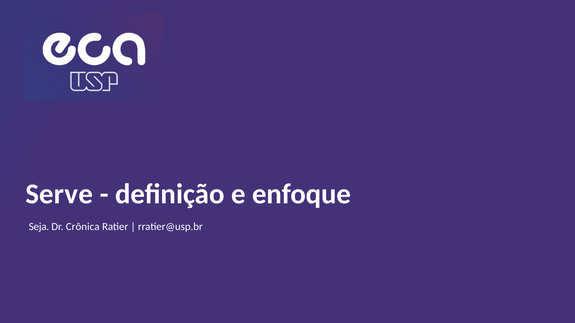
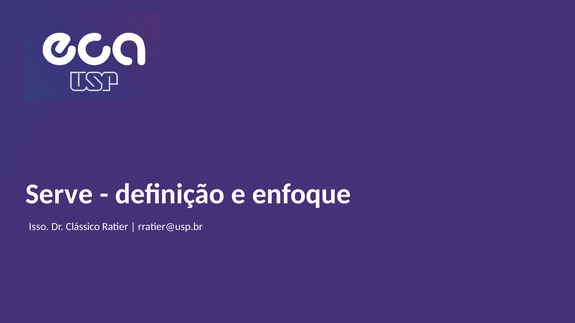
Seja: Seja -> Isso
Crônica: Crônica -> Clássico
